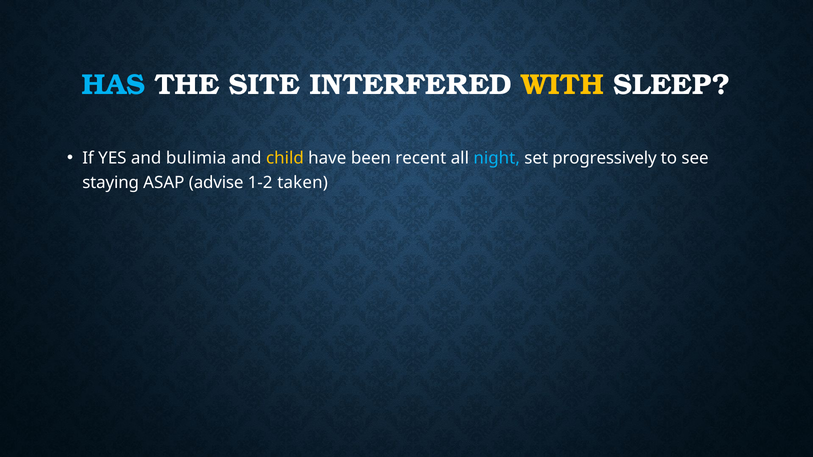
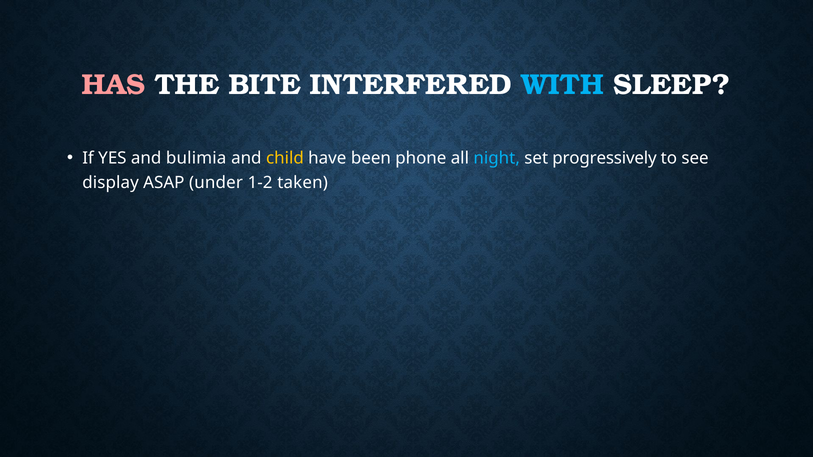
HAS colour: light blue -> pink
SITE: SITE -> BITE
WITH colour: yellow -> light blue
recent: recent -> phone
staying: staying -> display
advise: advise -> under
